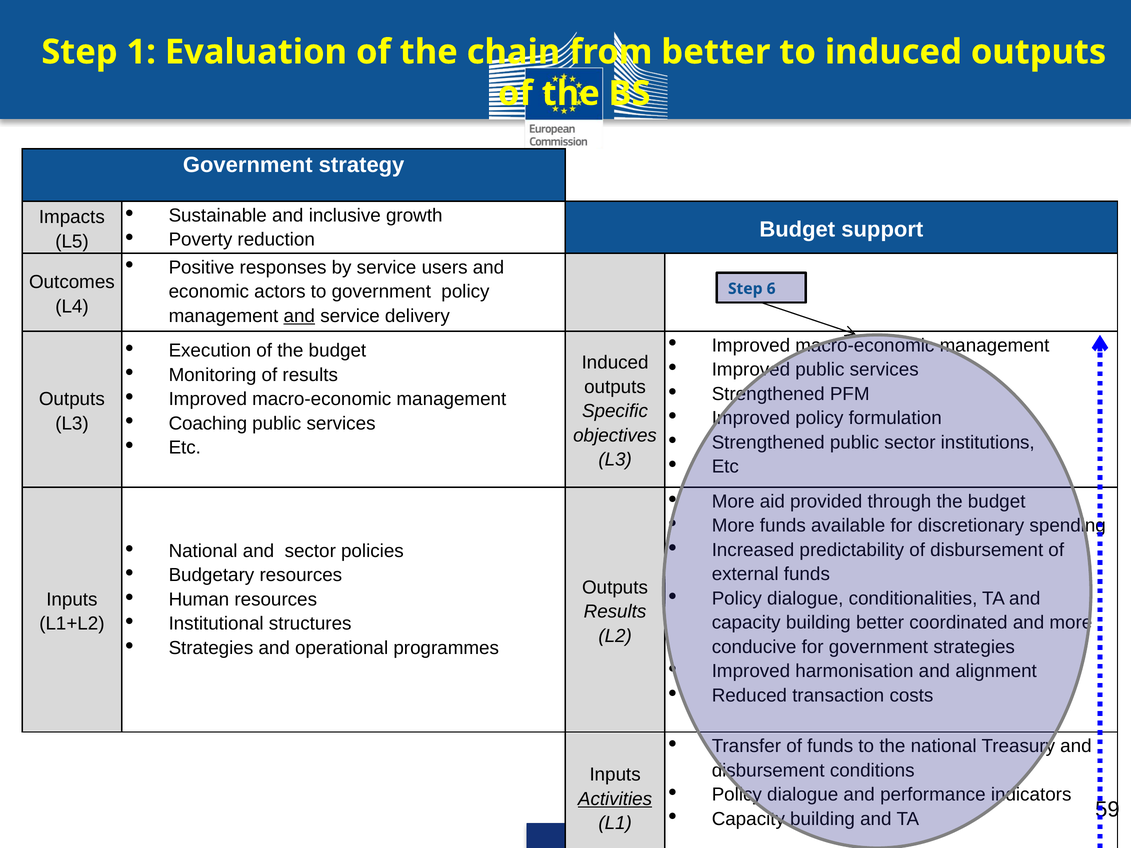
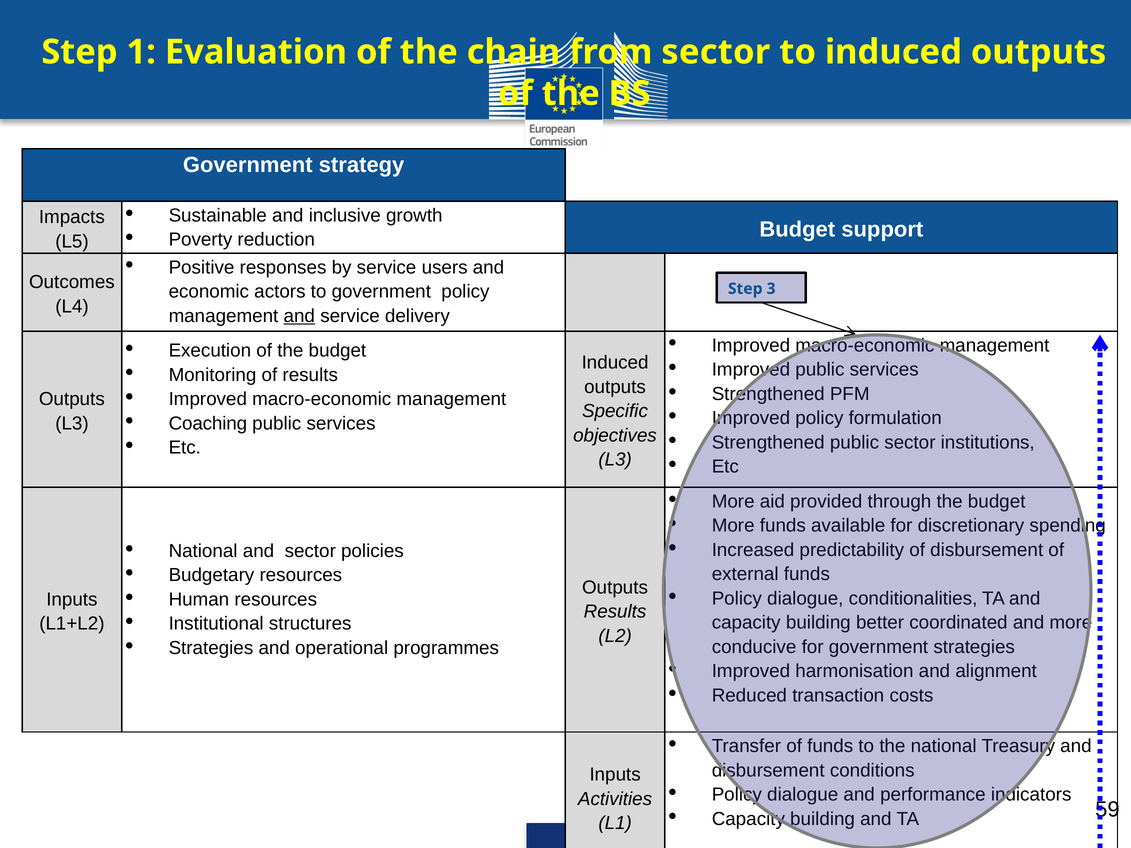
from better: better -> sector
6: 6 -> 3
Activities underline: present -> none
